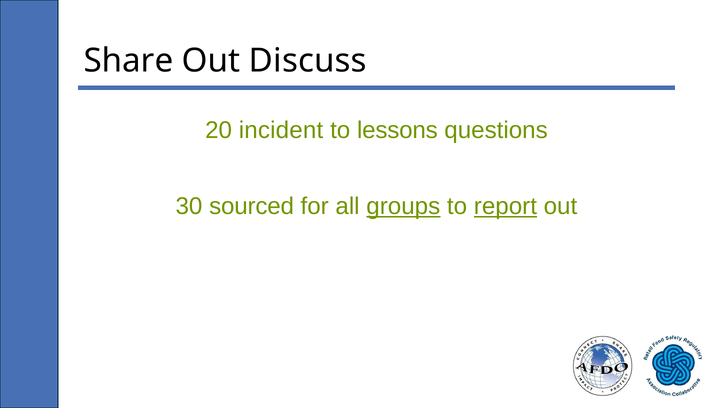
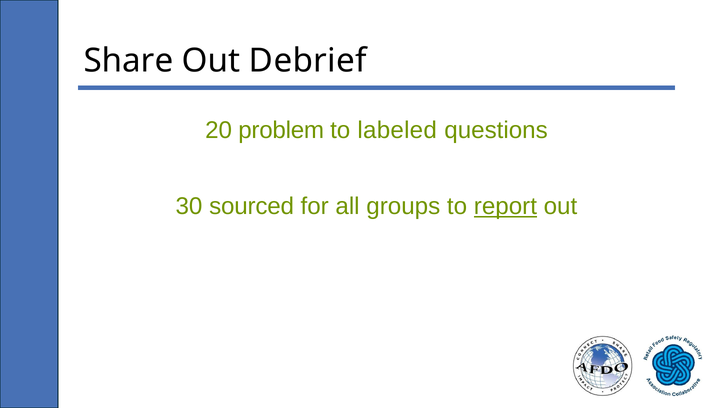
Discuss: Discuss -> Debrief
incident: incident -> problem
lessons: lessons -> labeled
groups underline: present -> none
